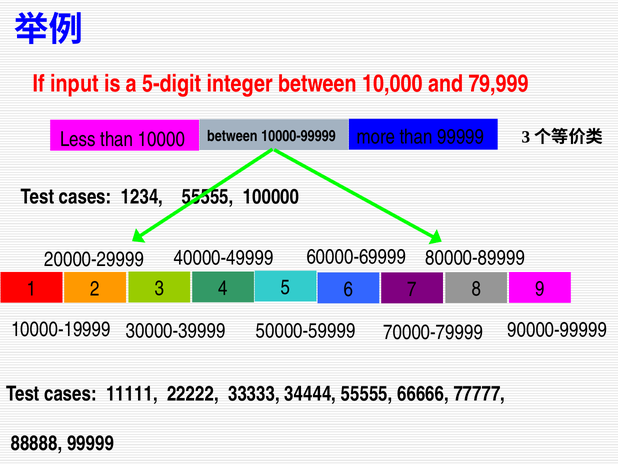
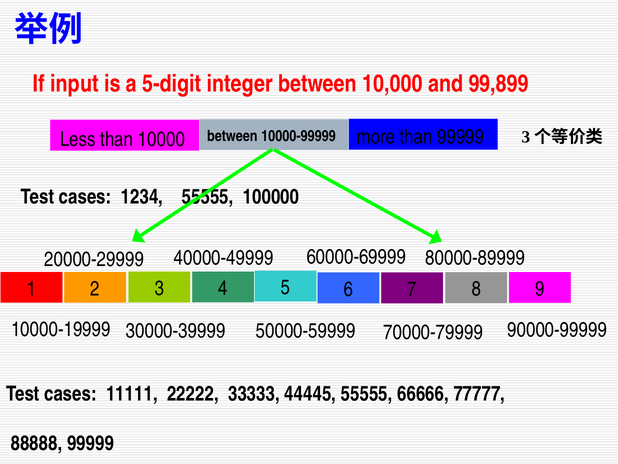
79,999: 79,999 -> 99,899
34444: 34444 -> 44445
